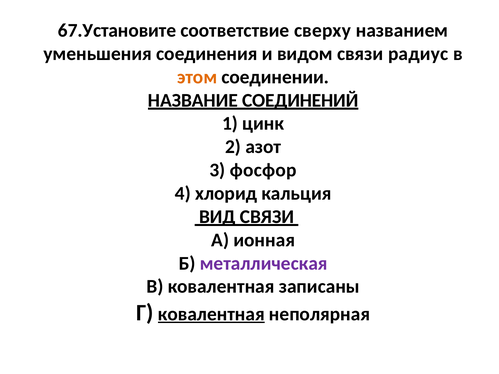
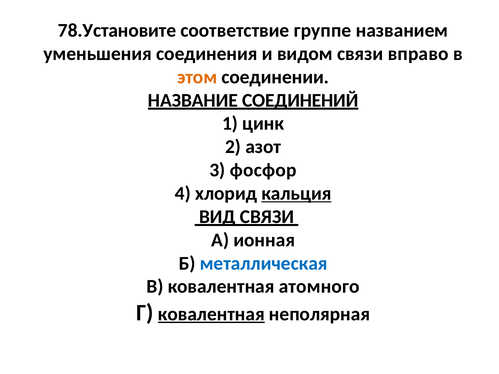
67.Установите: 67.Установите -> 78.Установите
сверху: сверху -> группе
радиус: радиус -> вправо
кальция underline: none -> present
металлическая colour: purple -> blue
записаны: записаны -> атомного
